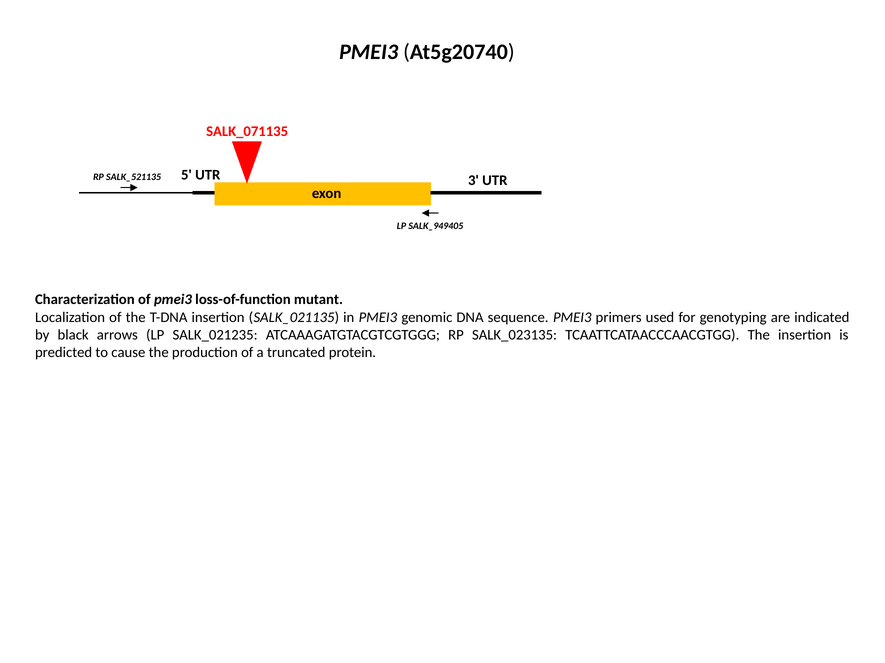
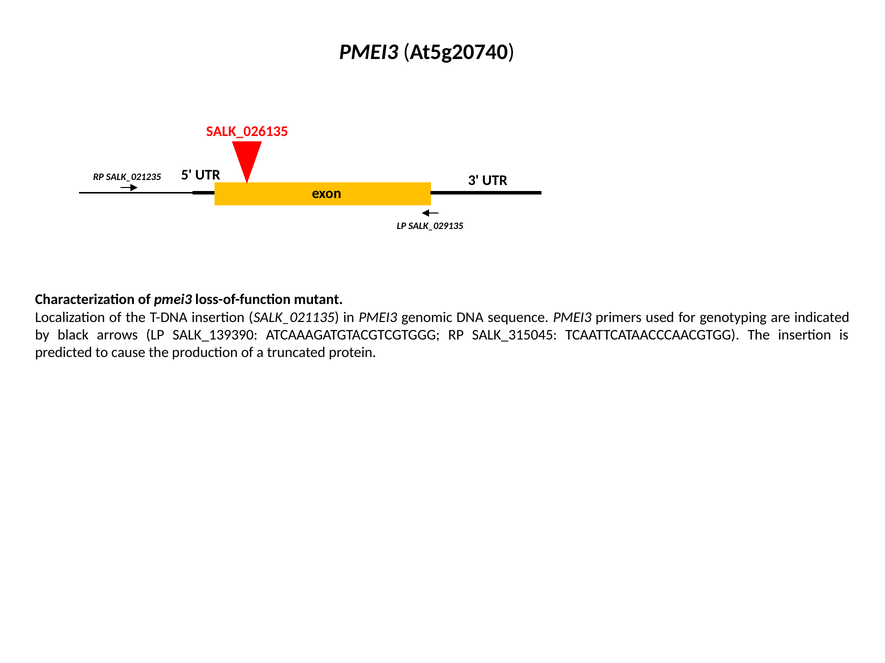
SALK_071135: SALK_071135 -> SALK_026135
SALK_521135: SALK_521135 -> SALK_021235
SALK_949405: SALK_949405 -> SALK_029135
SALK_021235: SALK_021235 -> SALK_139390
SALK_023135: SALK_023135 -> SALK_315045
